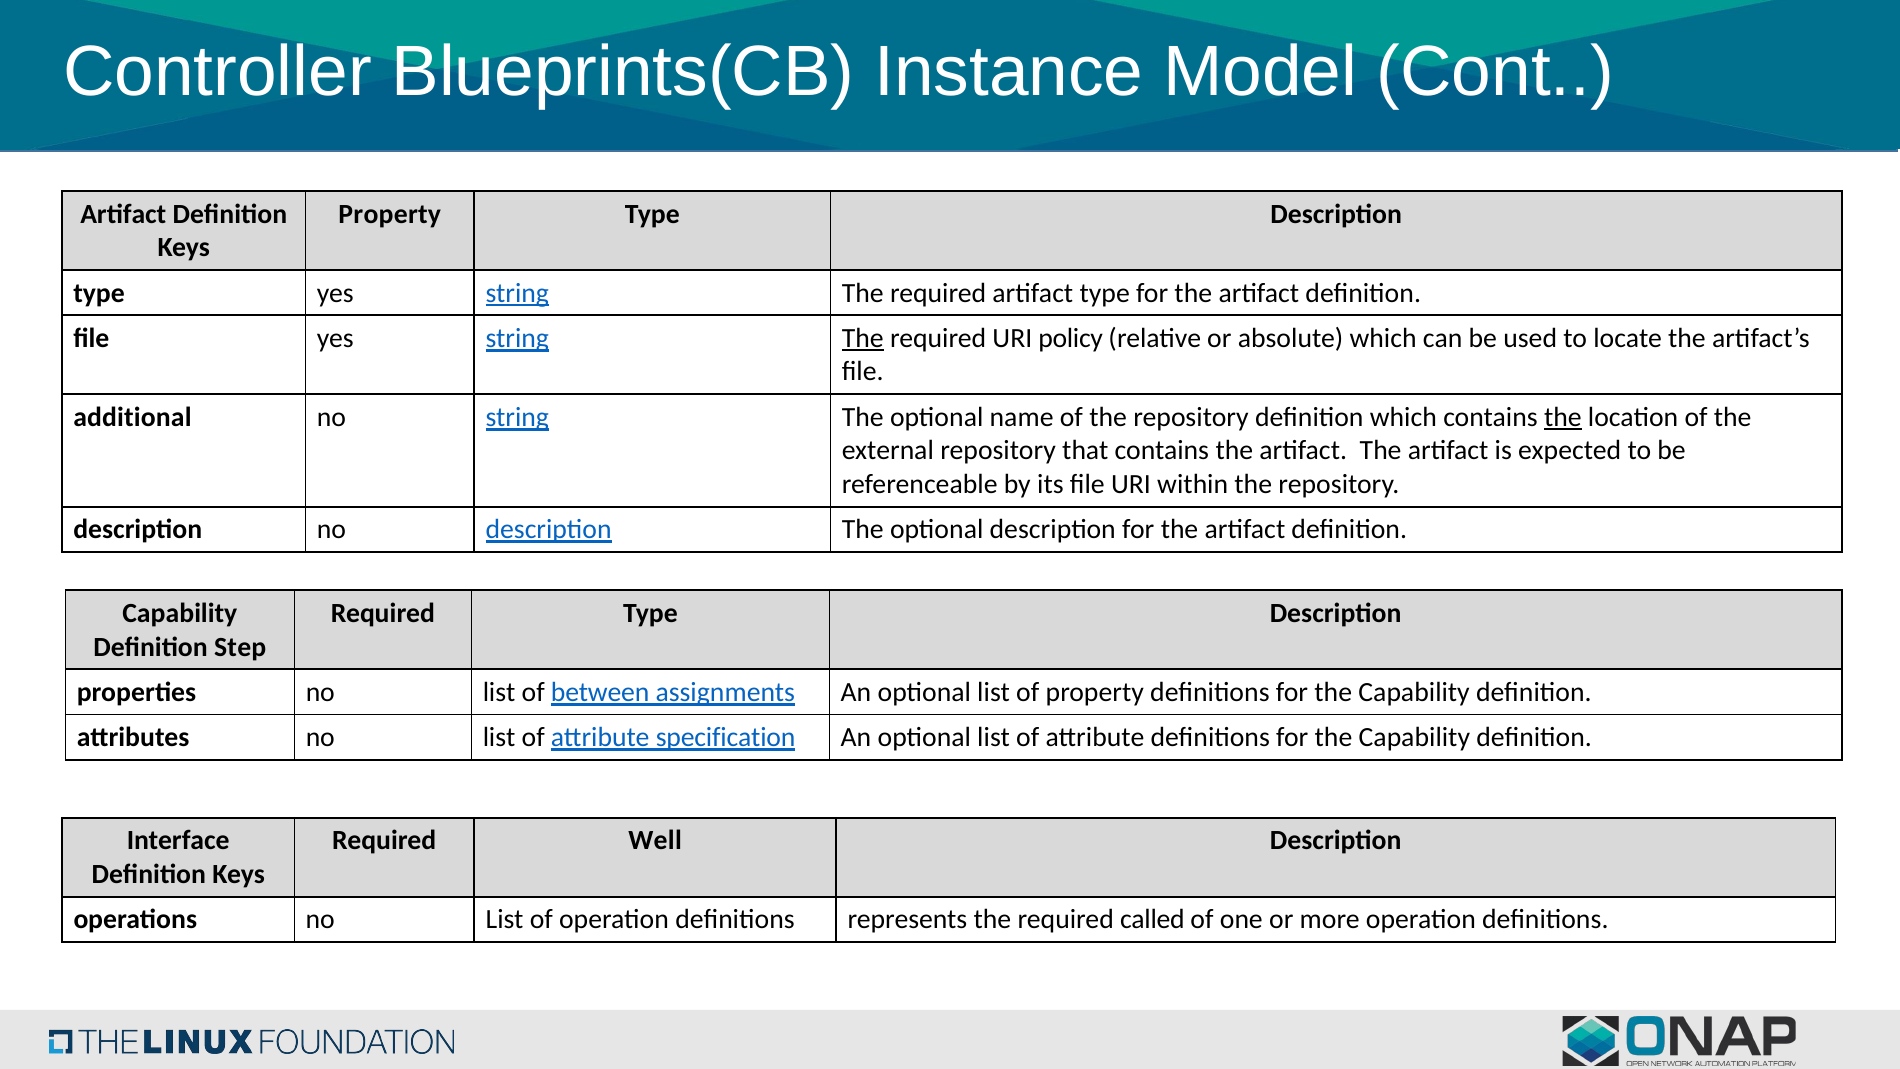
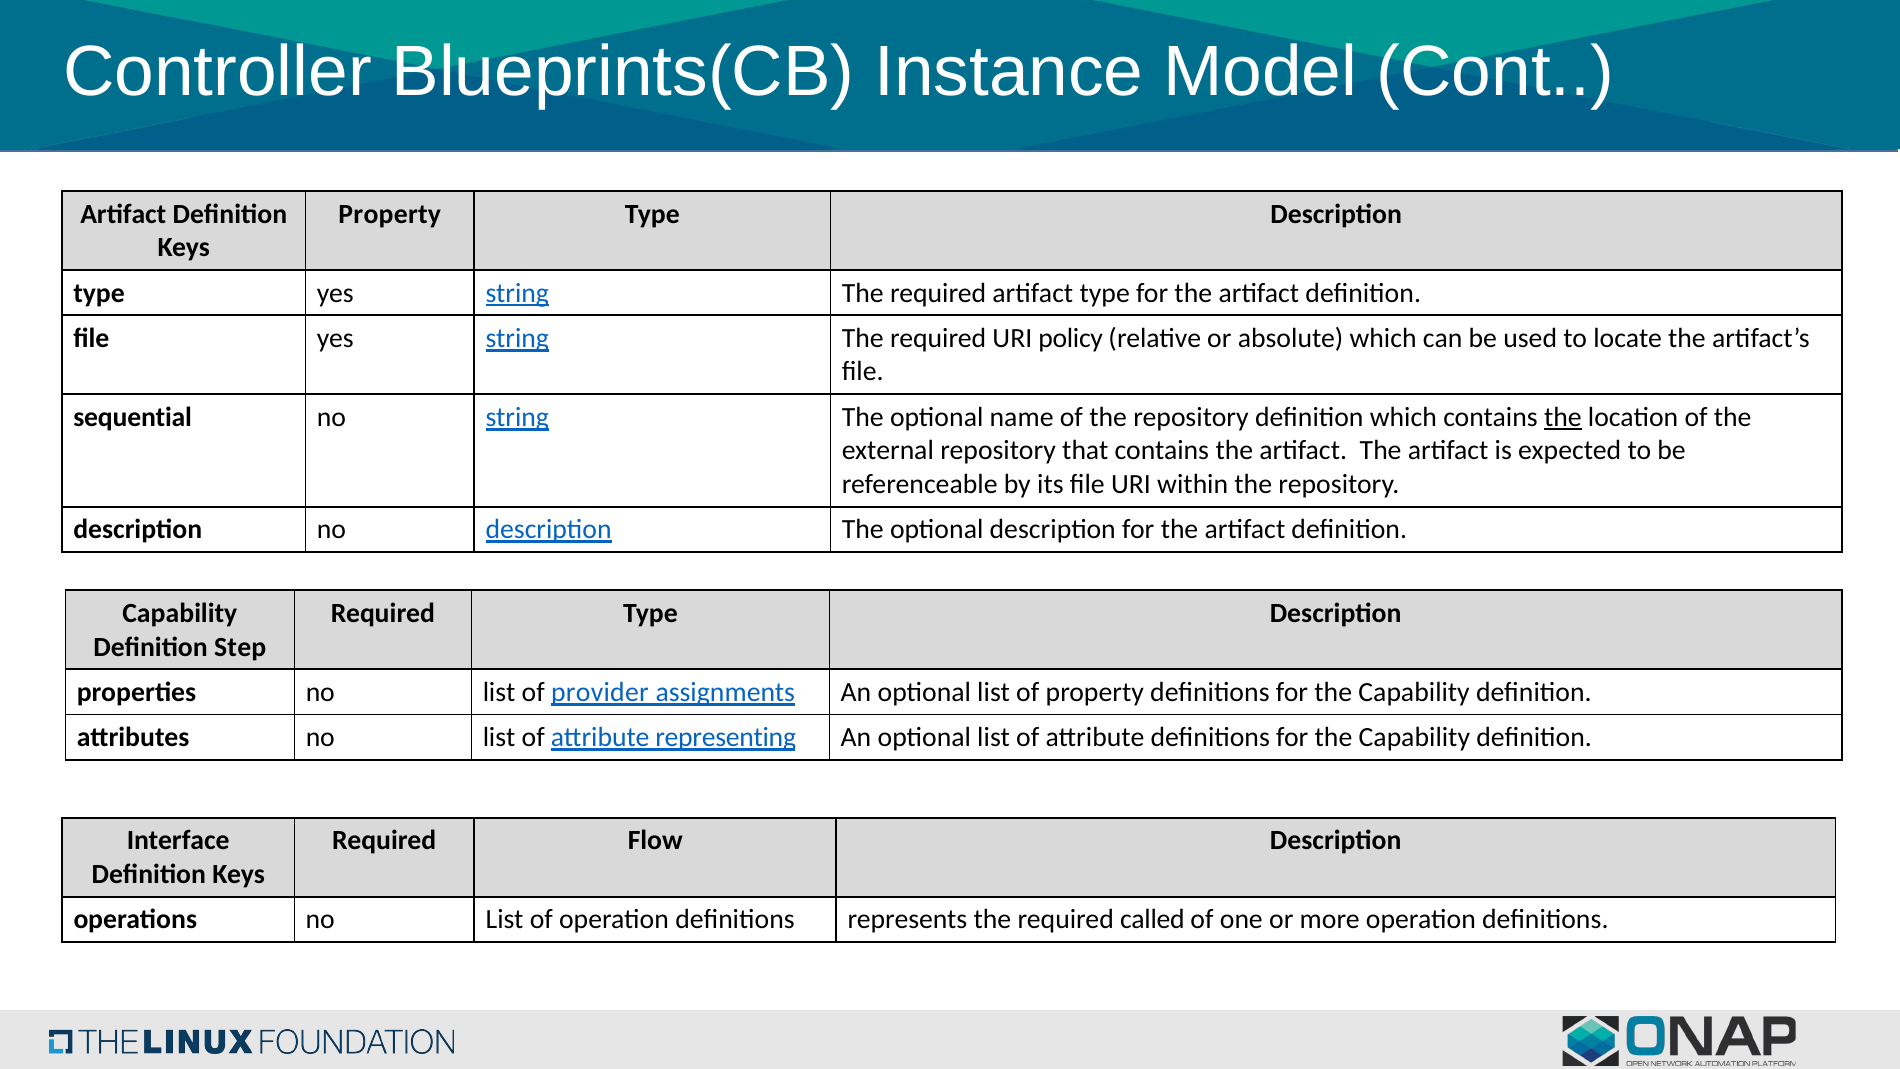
The at (863, 338) underline: present -> none
additional: additional -> sequential
between: between -> provider
specification: specification -> representing
Well: Well -> Flow
